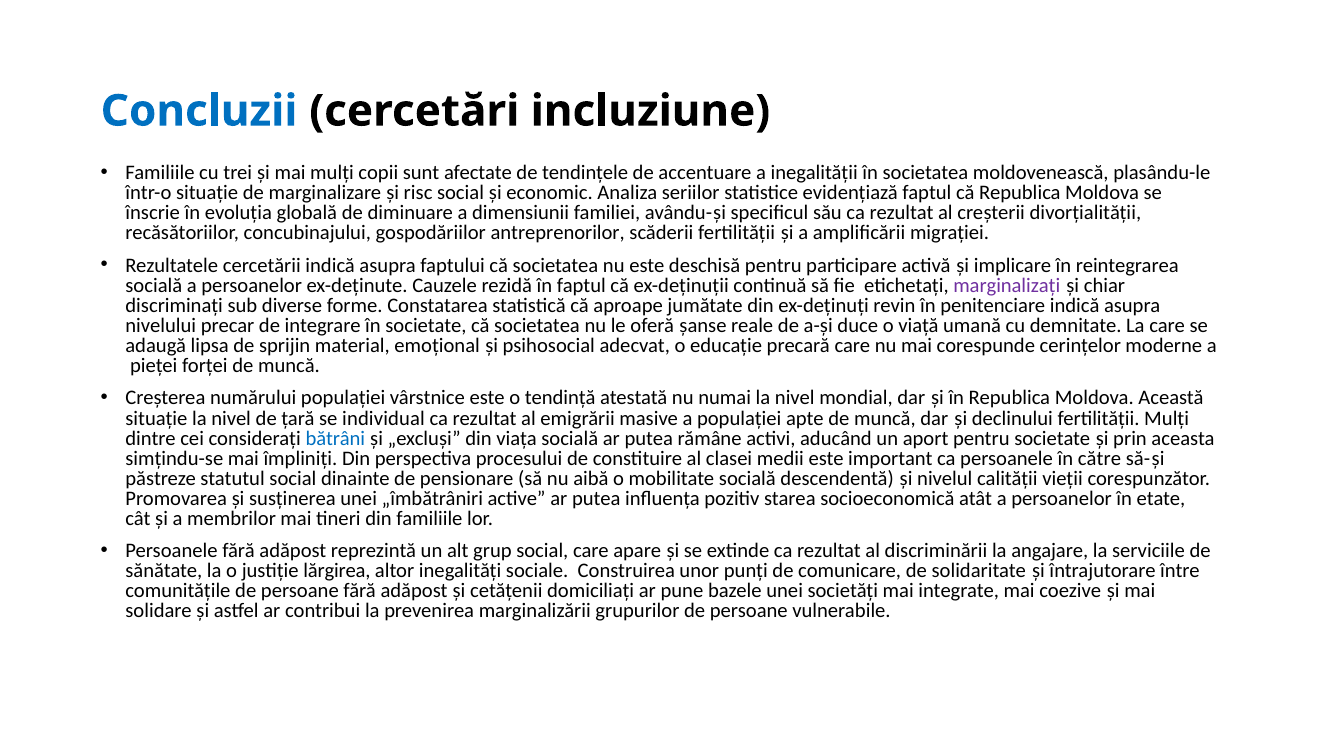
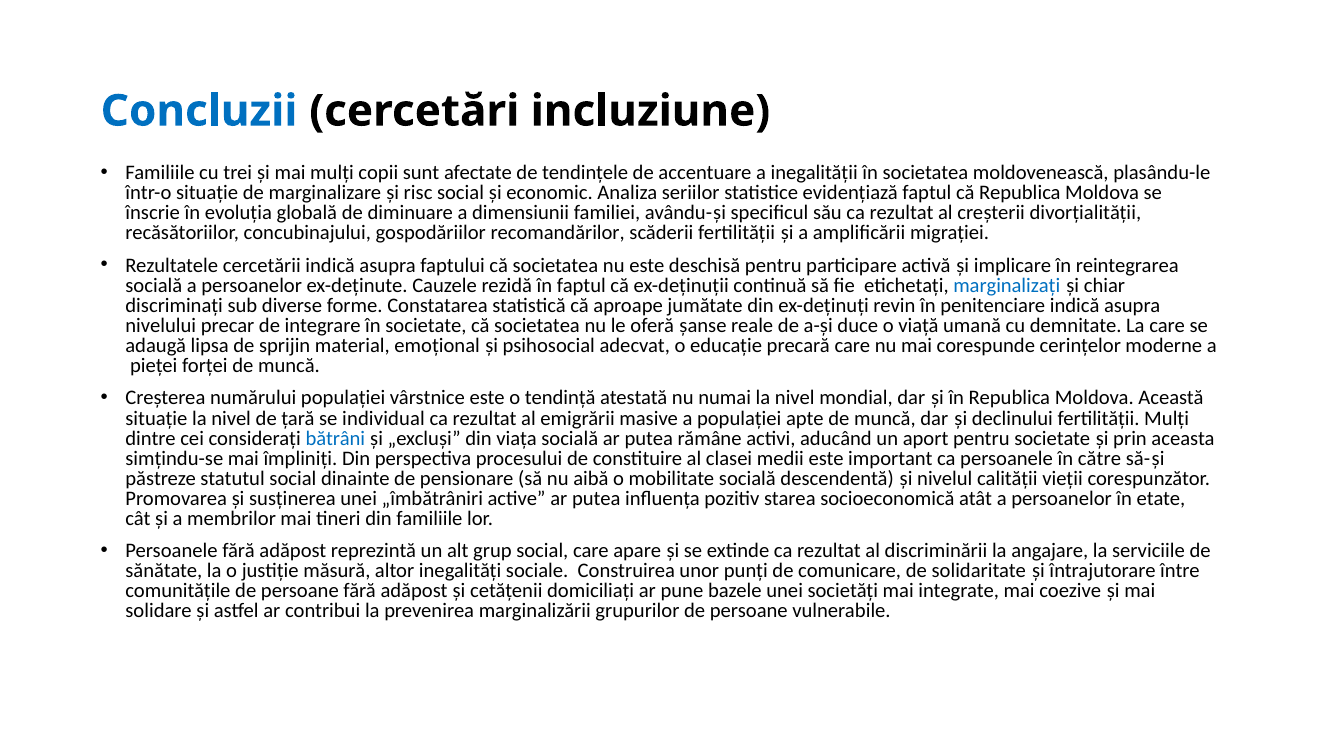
antreprenorilor: antreprenorilor -> recomandărilor
marginalizați colour: purple -> blue
lărgirea: lărgirea -> măsură
